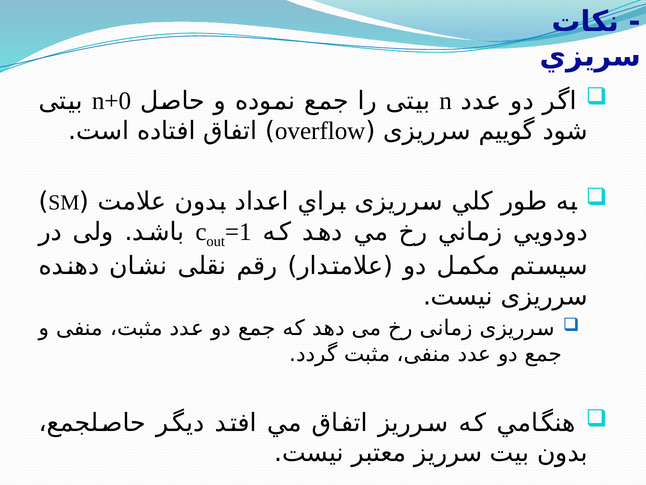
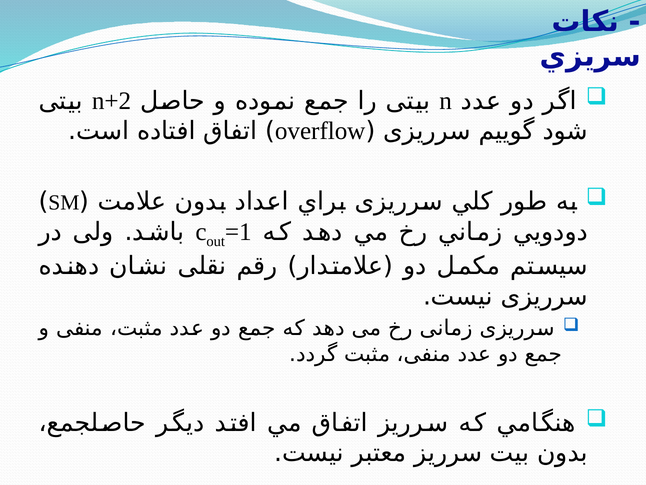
n+0: n+0 -> n+2
